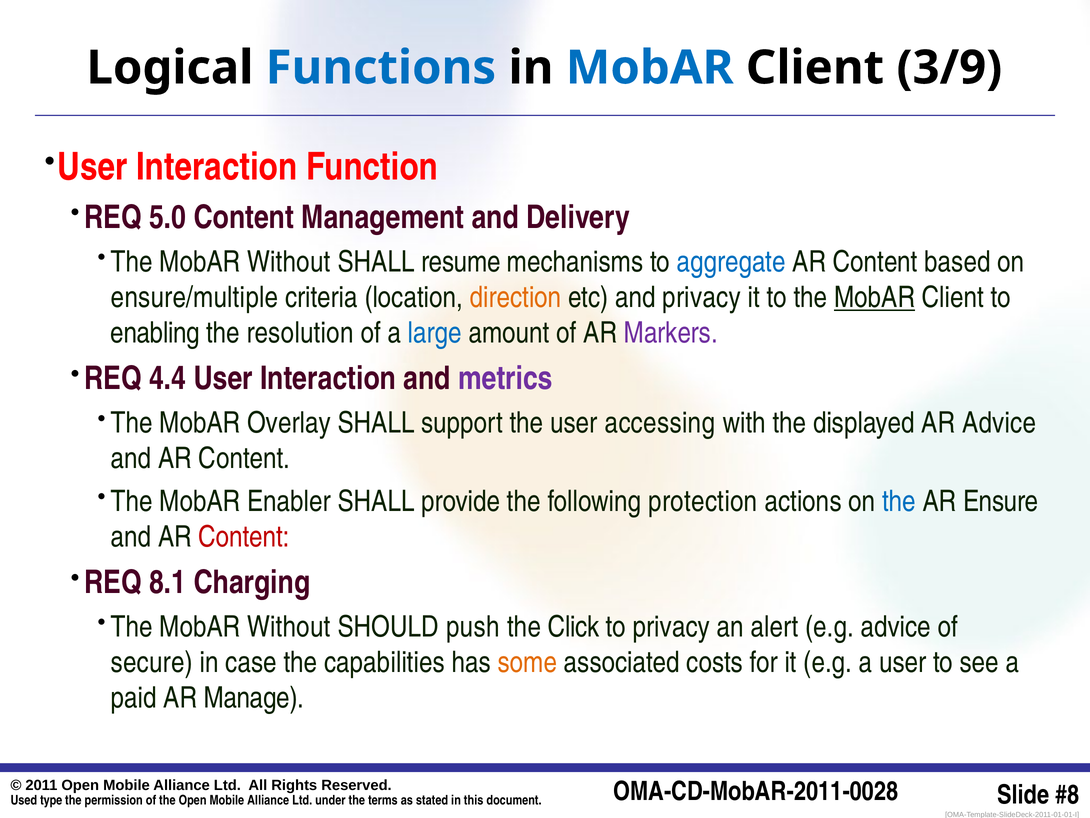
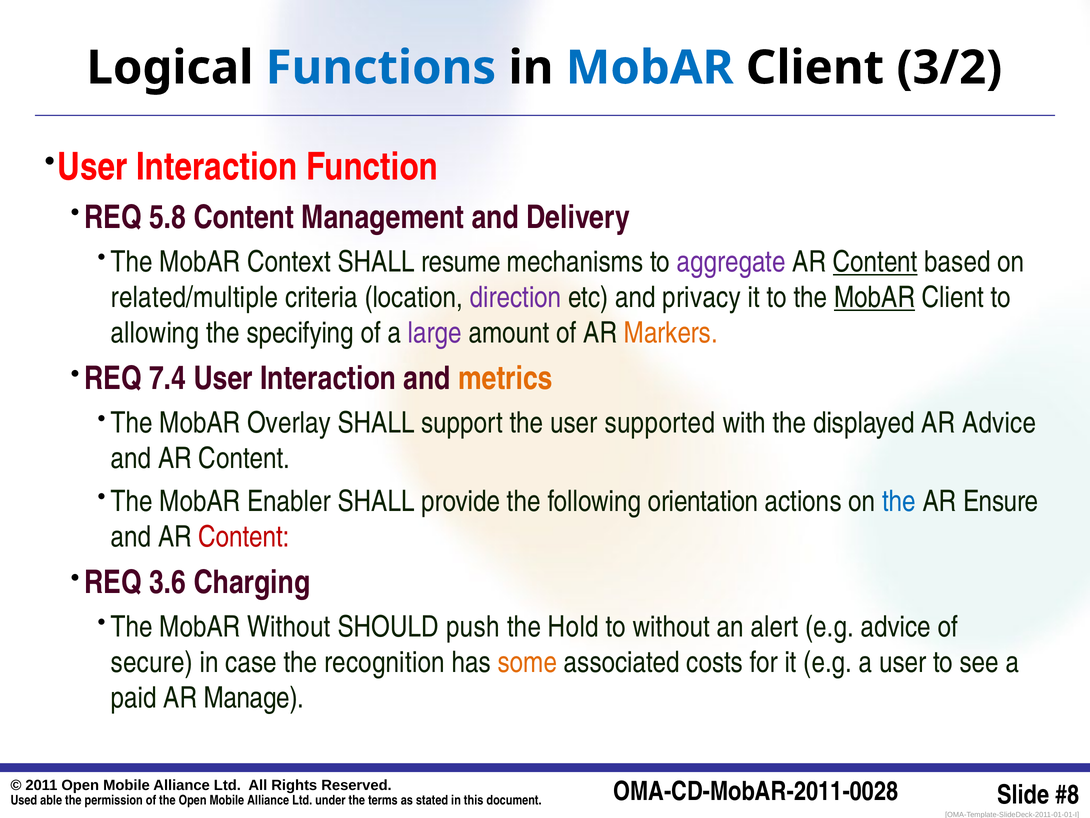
3/9: 3/9 -> 3/2
5.0: 5.0 -> 5.8
Without at (289, 262): Without -> Context
aggregate colour: blue -> purple
Content at (875, 262) underline: none -> present
ensure/multiple: ensure/multiple -> related/multiple
direction colour: orange -> purple
enabling: enabling -> allowing
resolution: resolution -> specifying
large colour: blue -> purple
Markers colour: purple -> orange
4.4: 4.4 -> 7.4
metrics colour: purple -> orange
accessing: accessing -> supported
protection: protection -> orientation
8.1: 8.1 -> 3.6
Click: Click -> Hold
to privacy: privacy -> without
capabilities: capabilities -> recognition
type: type -> able
